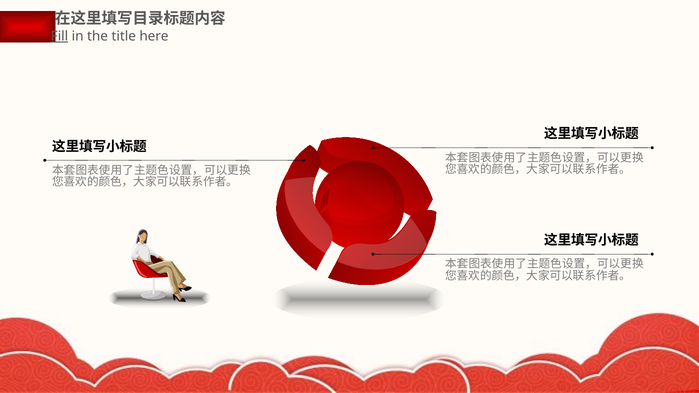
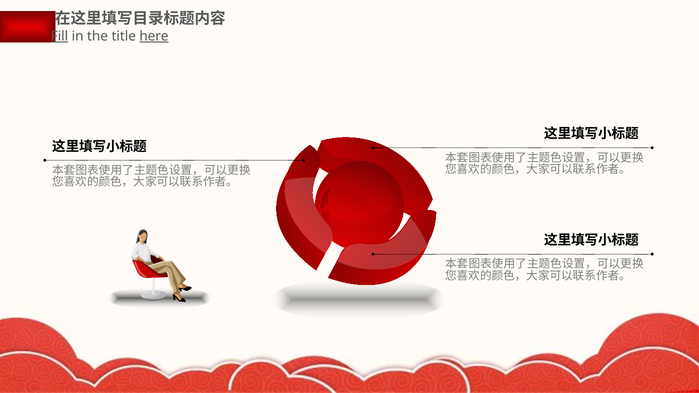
here underline: none -> present
